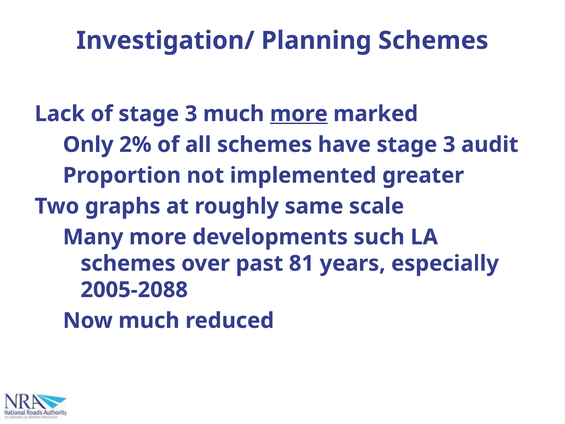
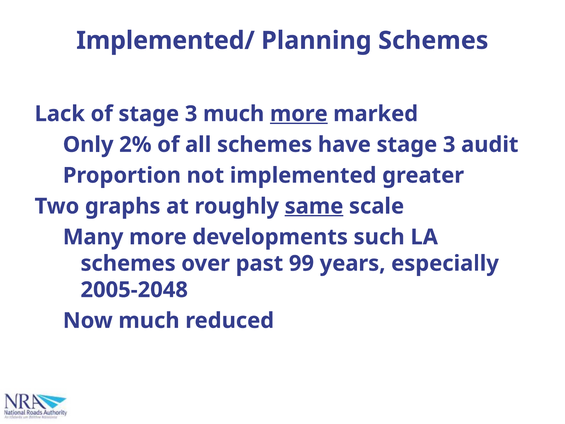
Investigation/: Investigation/ -> Implemented/
same underline: none -> present
81: 81 -> 99
2005-2088: 2005-2088 -> 2005-2048
